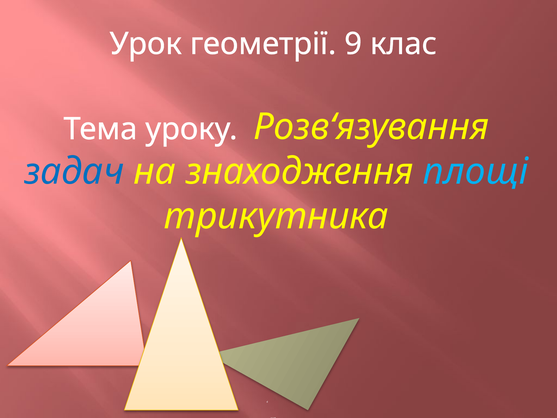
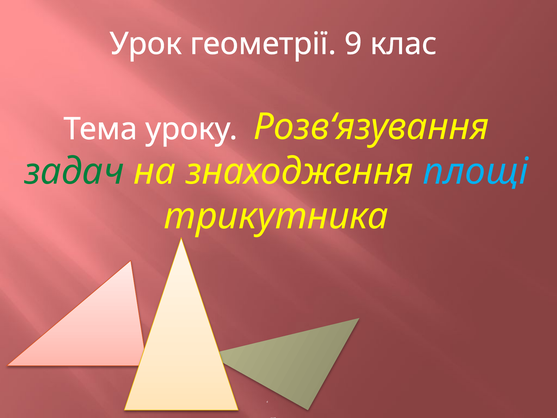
задач colour: blue -> green
